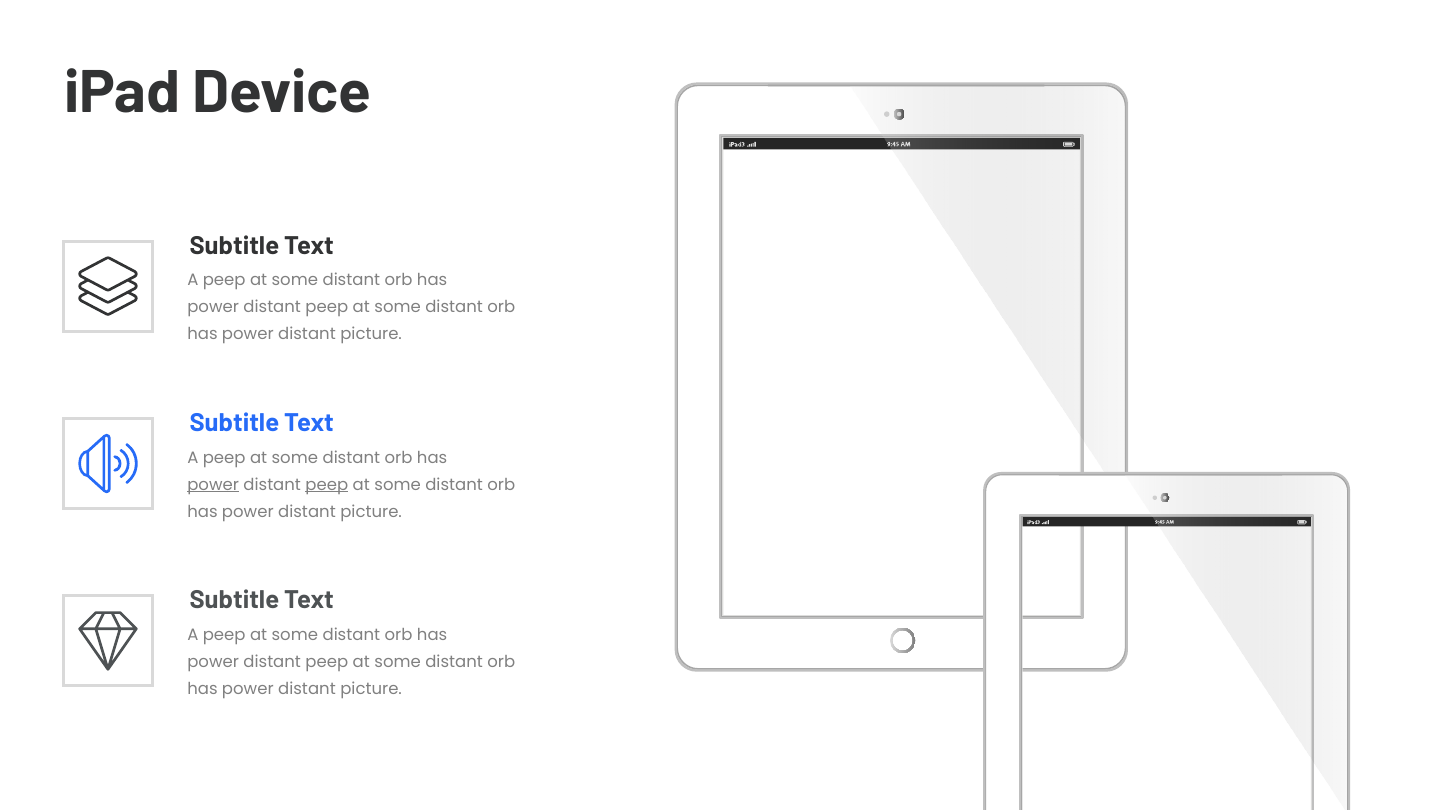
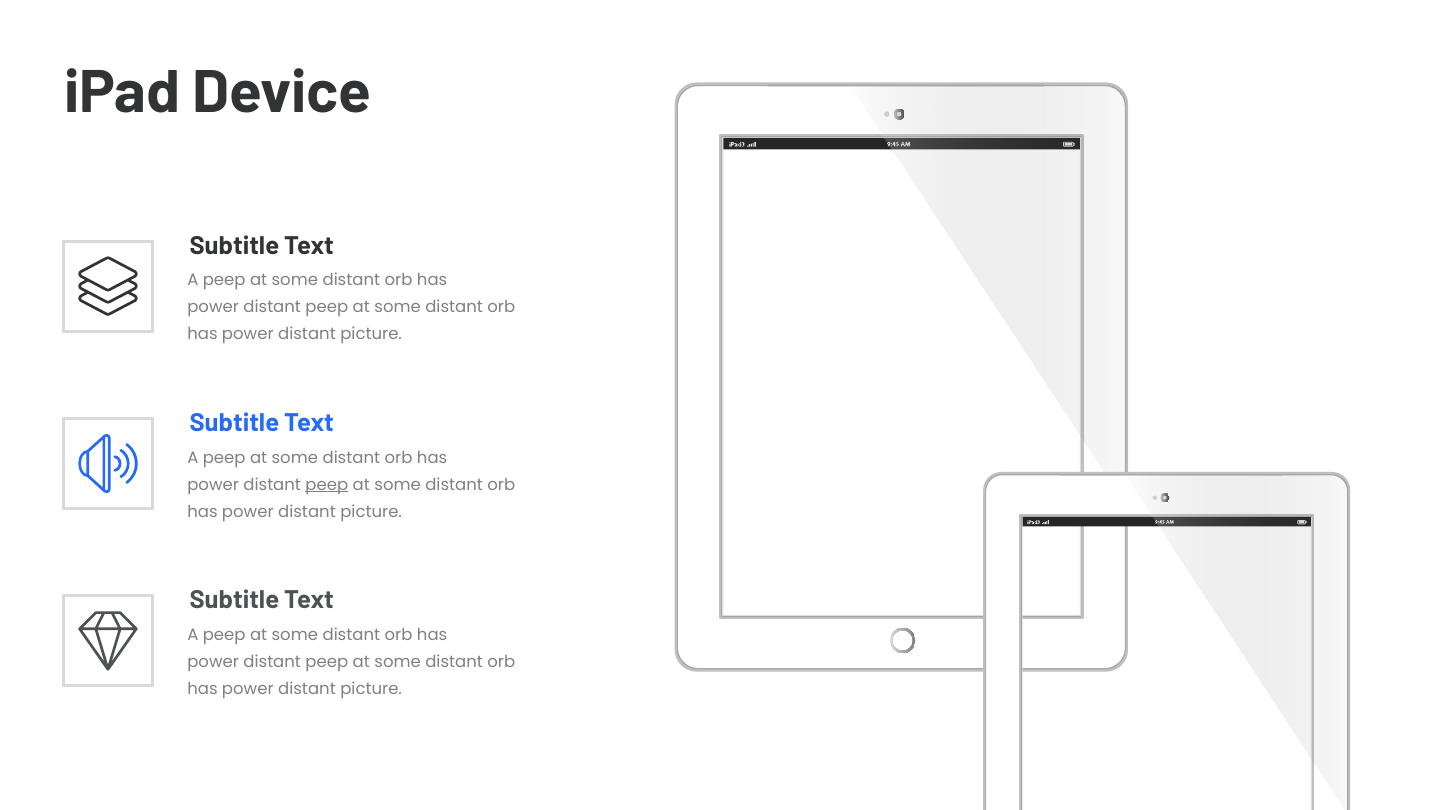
power at (213, 485) underline: present -> none
